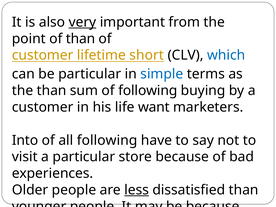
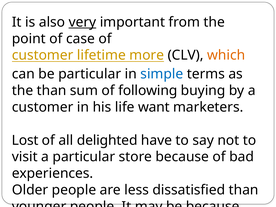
of than: than -> case
short: short -> more
which colour: blue -> orange
Into: Into -> Lost
all following: following -> delighted
less at (137, 190) underline: present -> none
